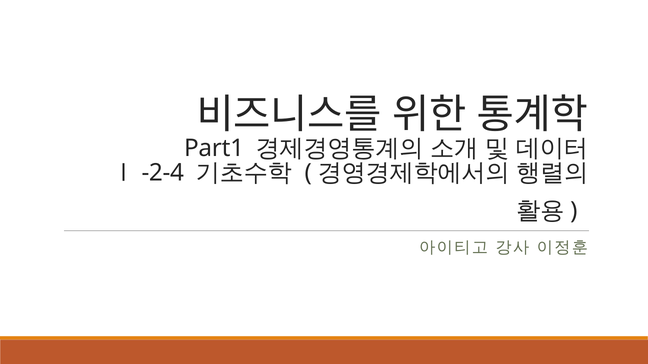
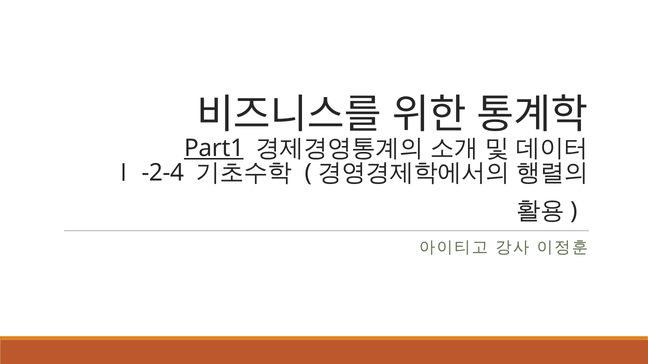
Part1 underline: none -> present
